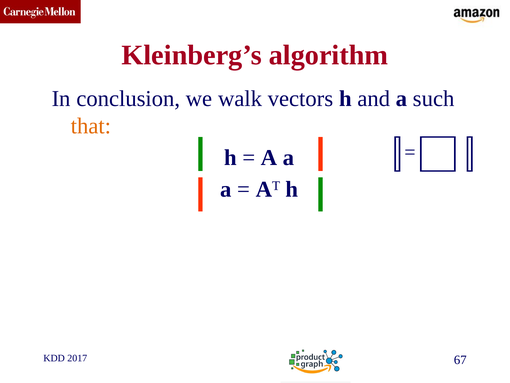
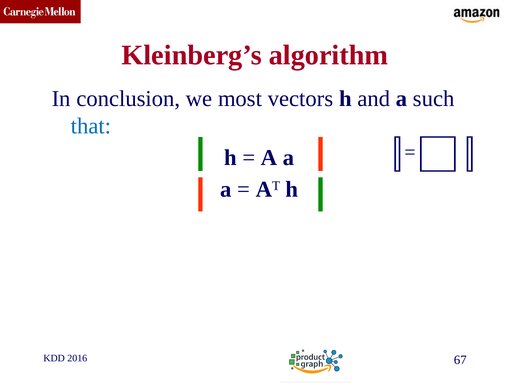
walk: walk -> most
that colour: orange -> blue
2017: 2017 -> 2016
